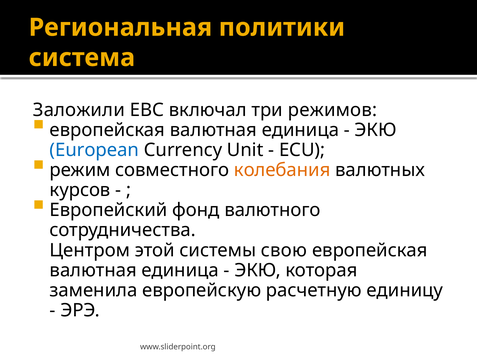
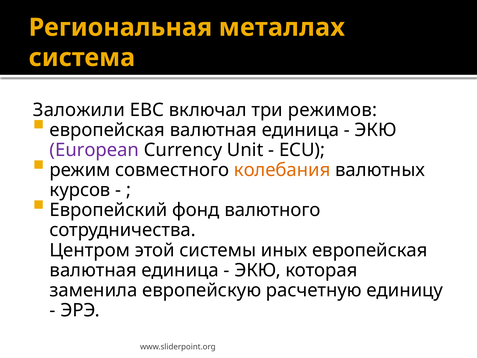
политики: политики -> металлах
European colour: blue -> purple
свою: свою -> иных
